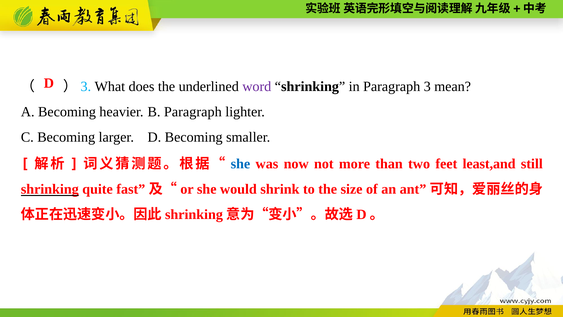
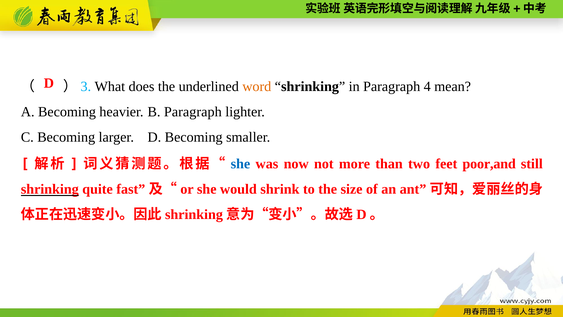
word colour: purple -> orange
3: 3 -> 4
least,and: least,and -> poor,and
